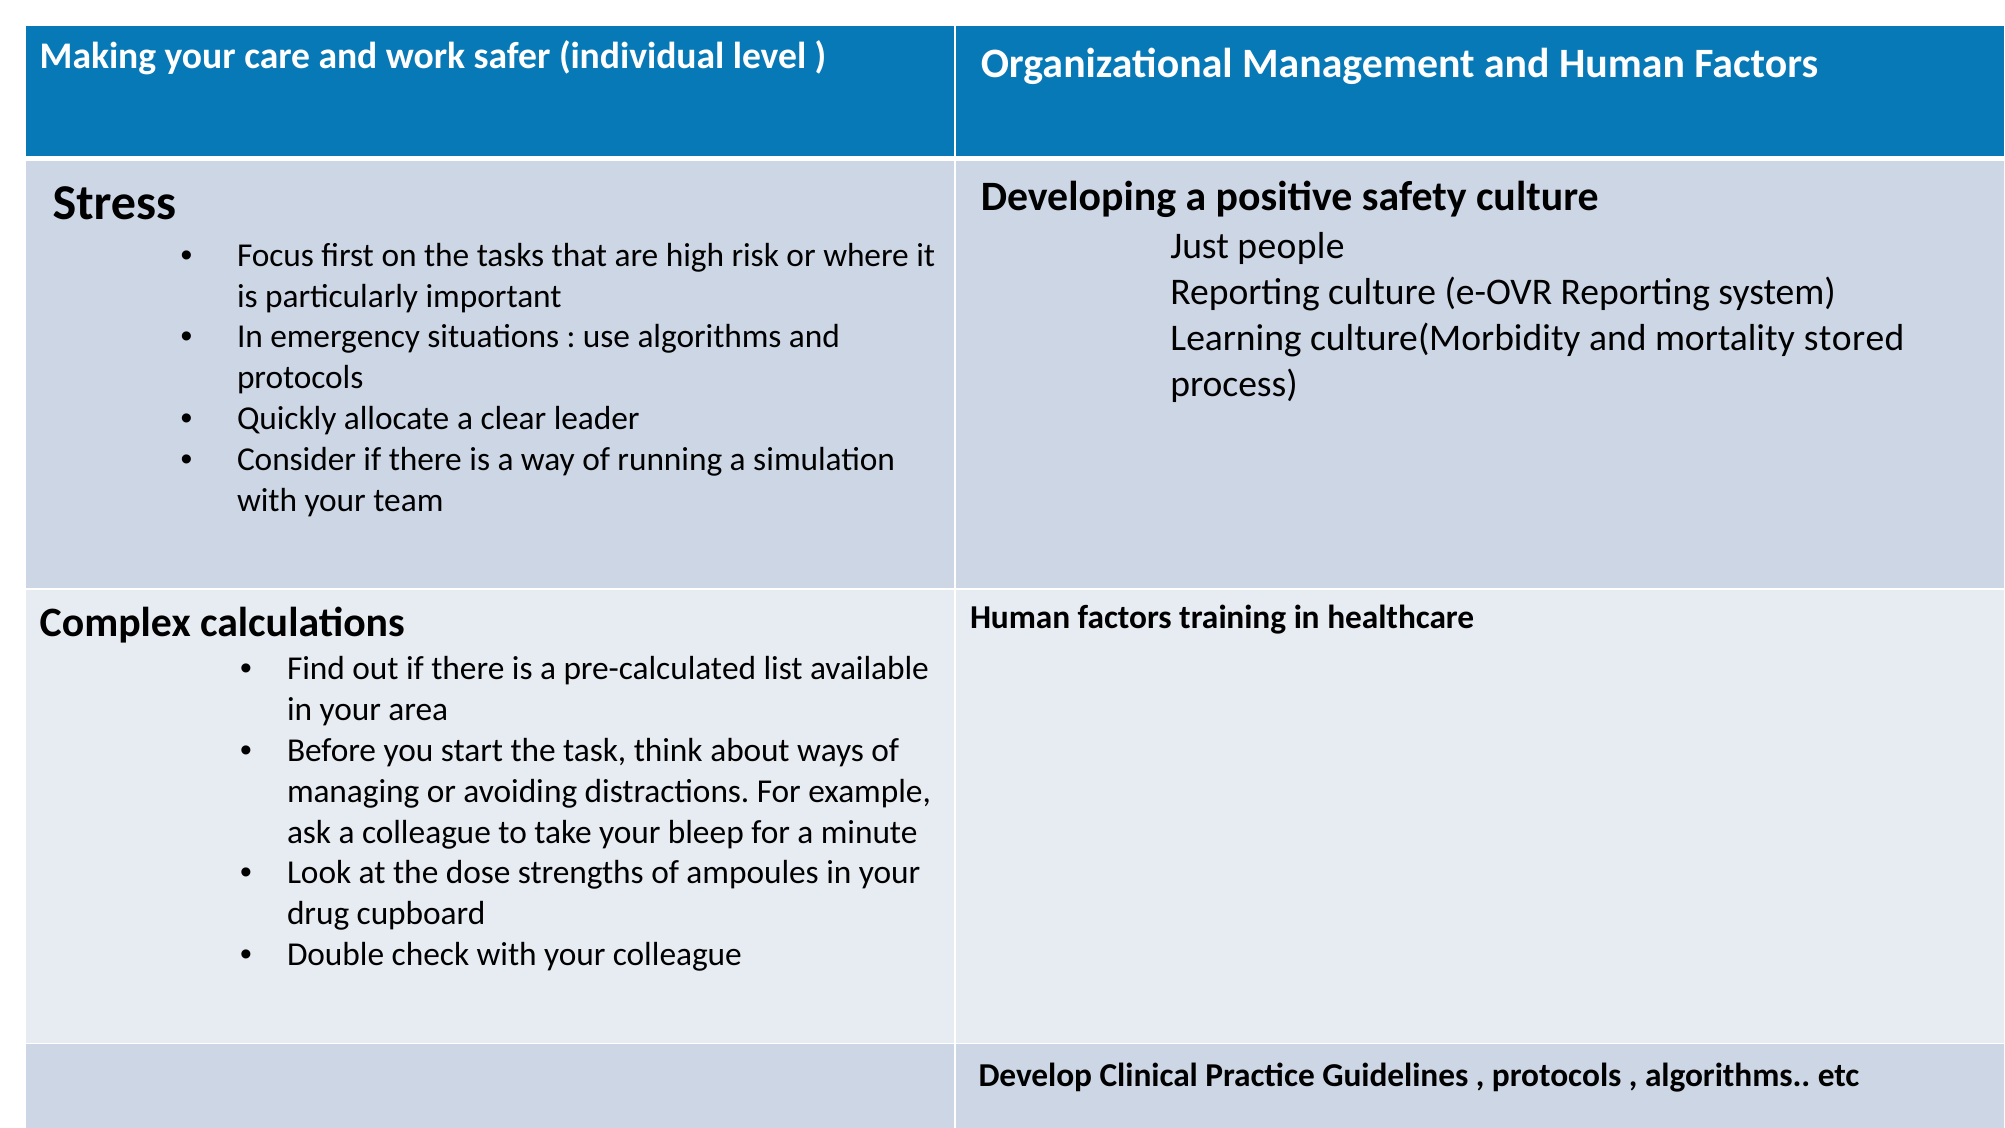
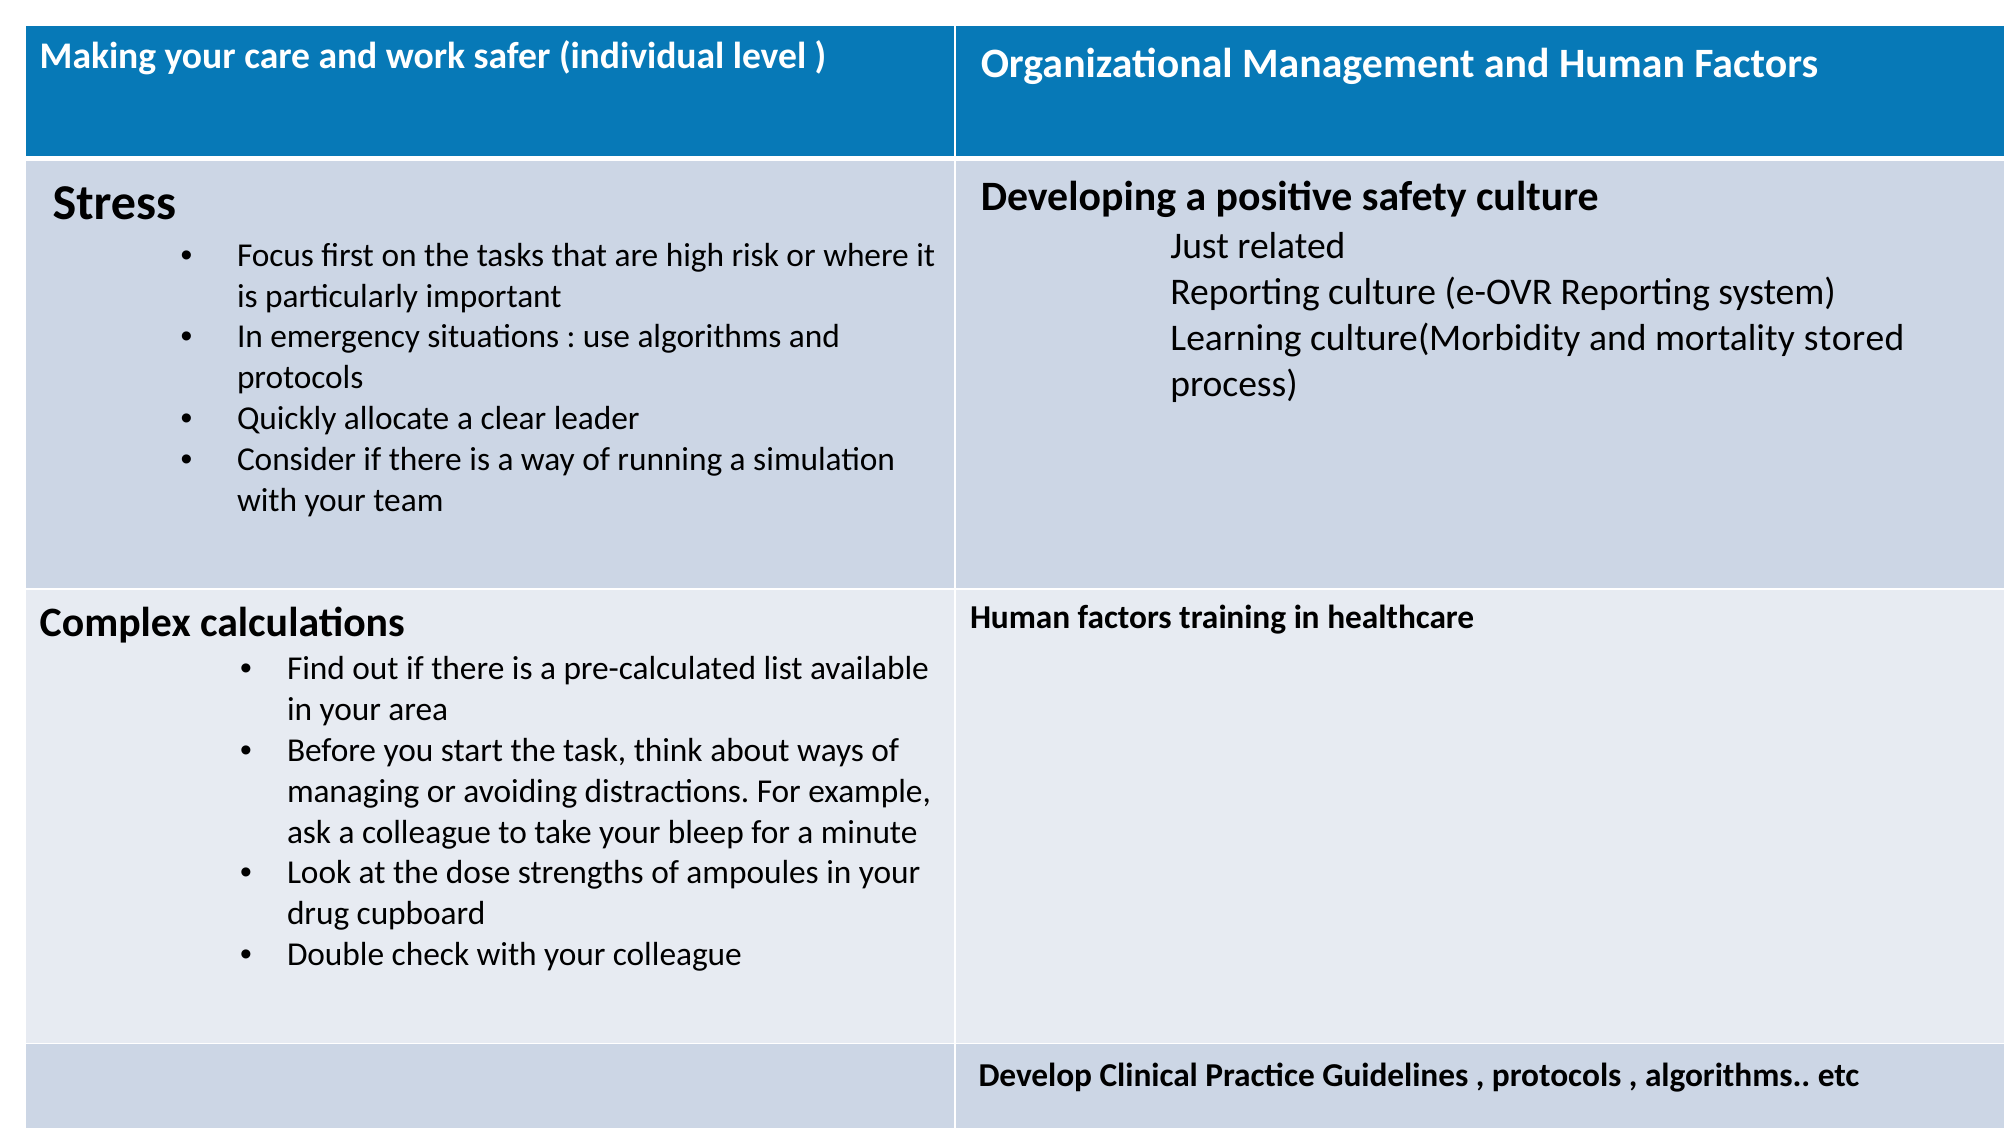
people: people -> related
